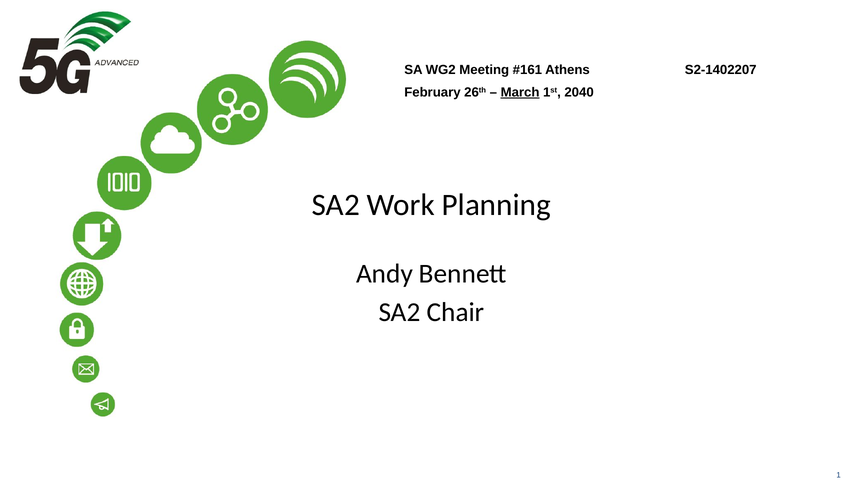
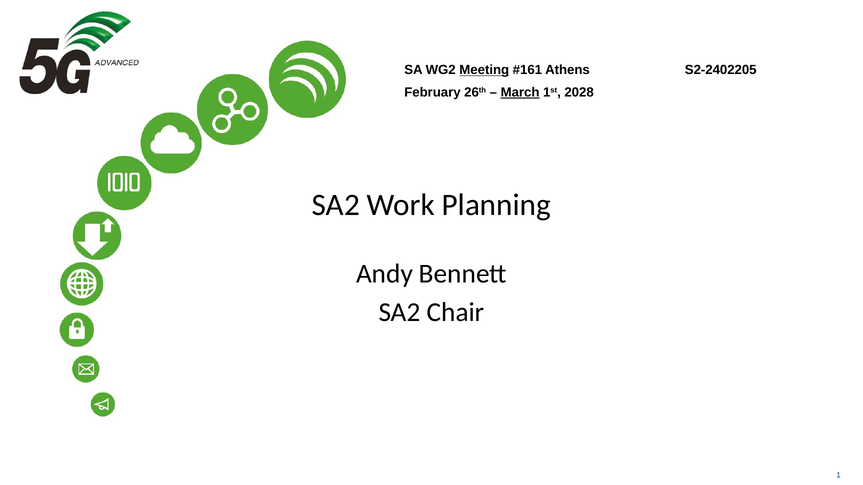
Meeting underline: none -> present
S2-1402207: S2-1402207 -> S2-2402205
2040: 2040 -> 2028
